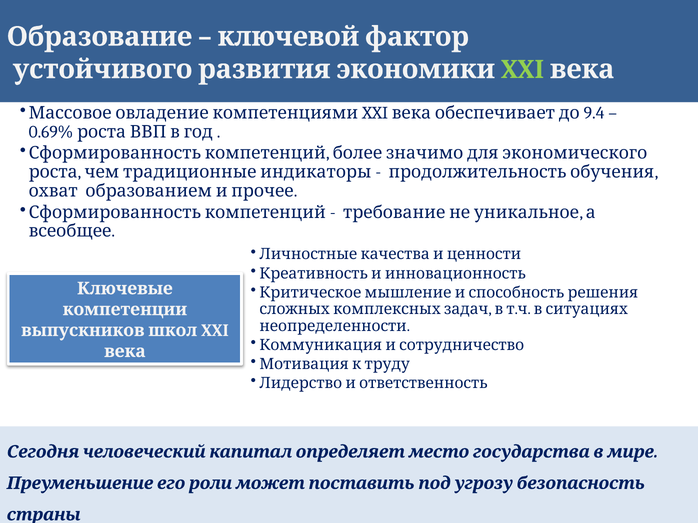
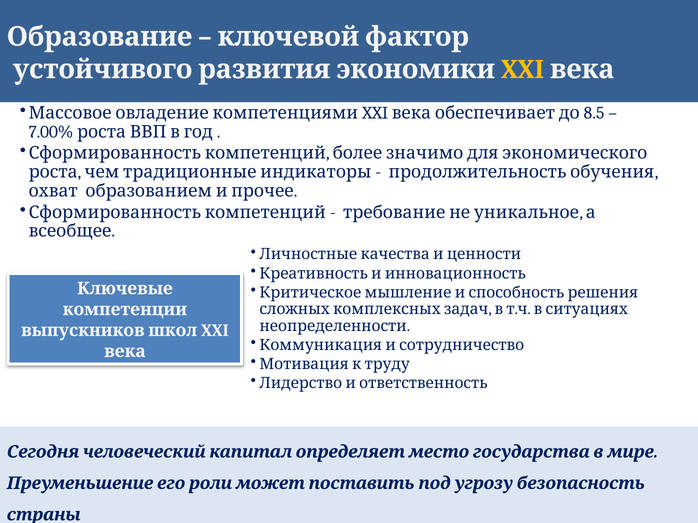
XXI at (523, 69) colour: light green -> yellow
9.4: 9.4 -> 8.5
0.69%: 0.69% -> 7.00%
